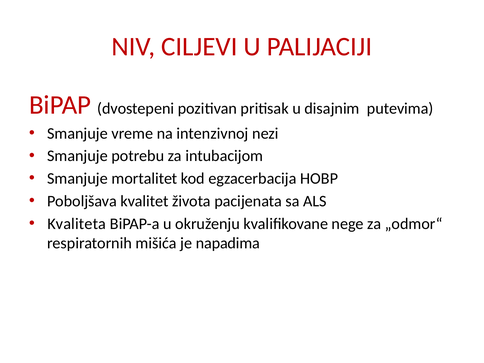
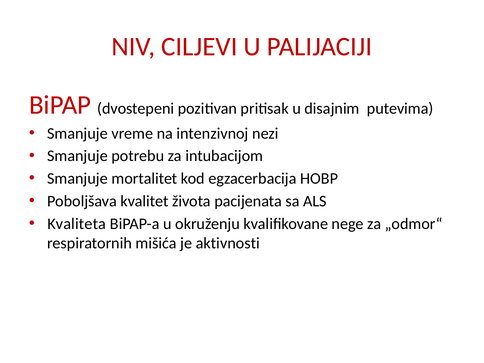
napadima: napadima -> aktivnosti
